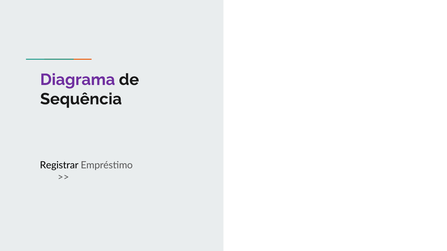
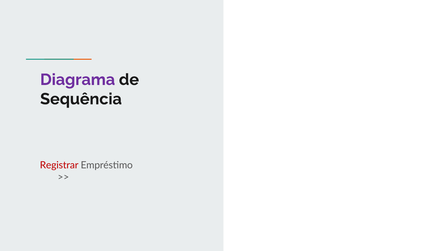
Registrar colour: black -> red
